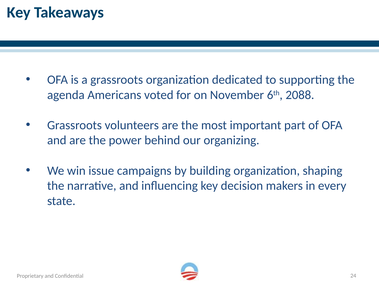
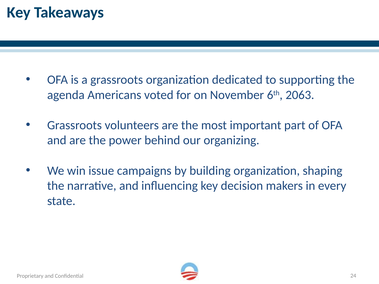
2088: 2088 -> 2063
